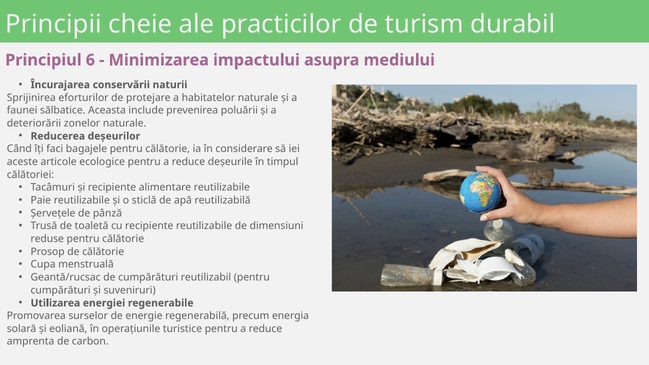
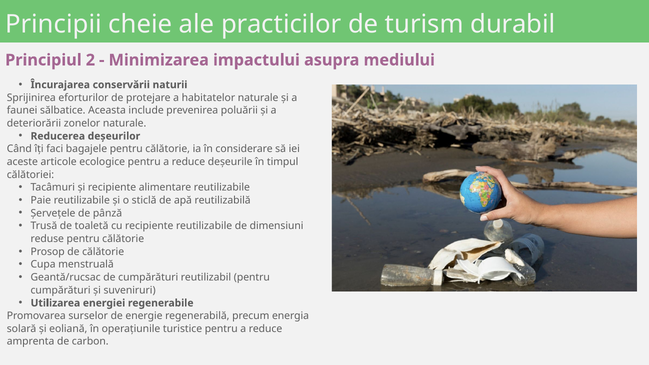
6: 6 -> 2
